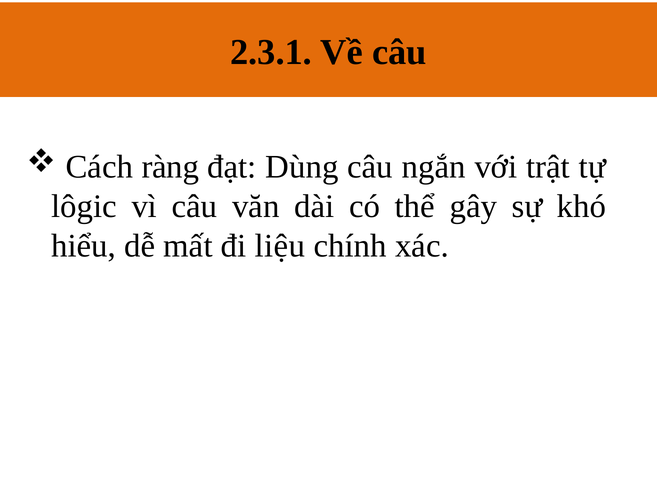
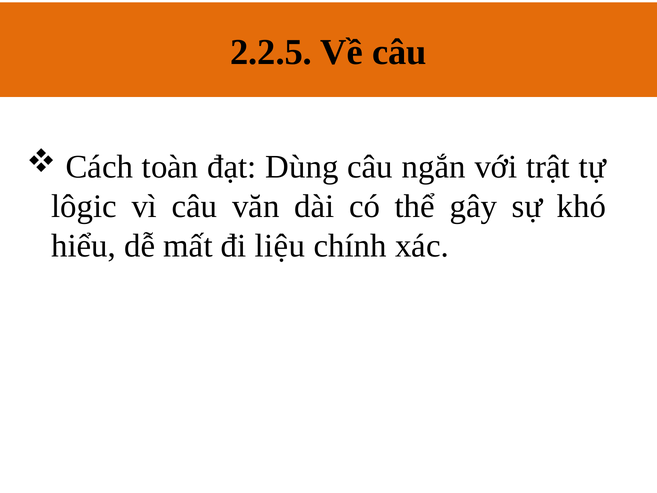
2.3.1: 2.3.1 -> 2.2.5
ràng: ràng -> toàn
